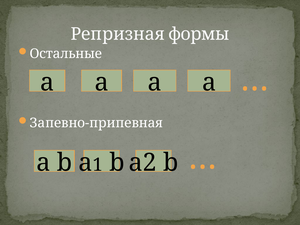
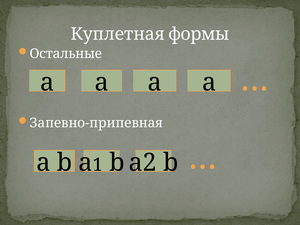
Репризная: Репризная -> Куплетная
